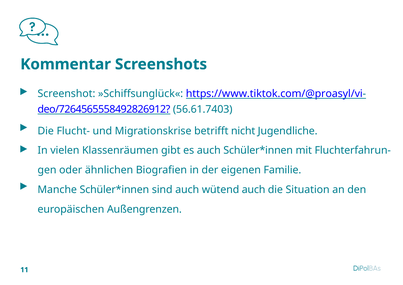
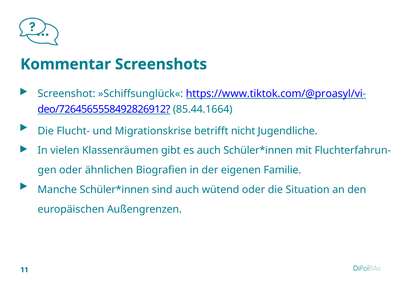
56.61.7403: 56.61.7403 -> 85.44.1664
wütend auch: auch -> oder
